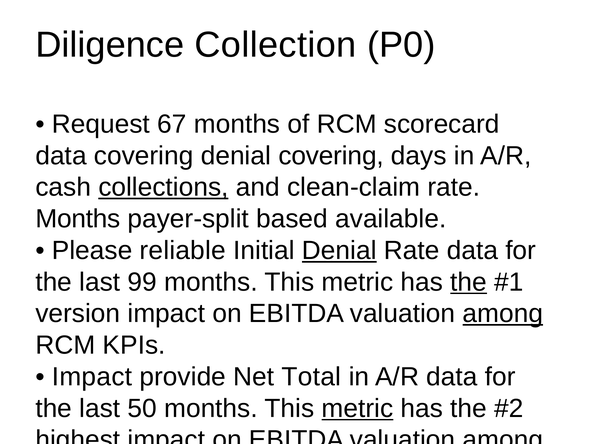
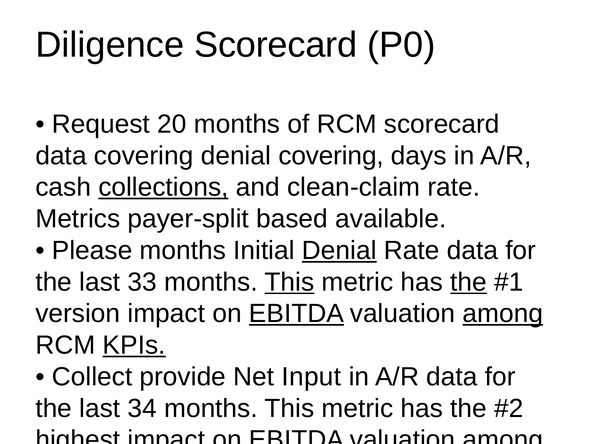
Diligence Collection: Collection -> Scorecard
67: 67 -> 20
Months at (78, 219): Months -> Metrics
Please reliable: reliable -> months
99: 99 -> 33
This at (289, 282) underline: none -> present
EBITDA at (296, 314) underline: none -> present
KPIs at (134, 345) underline: none -> present
Impact at (92, 377): Impact -> Collect
Total: Total -> Input
50: 50 -> 34
metric at (357, 408) underline: present -> none
